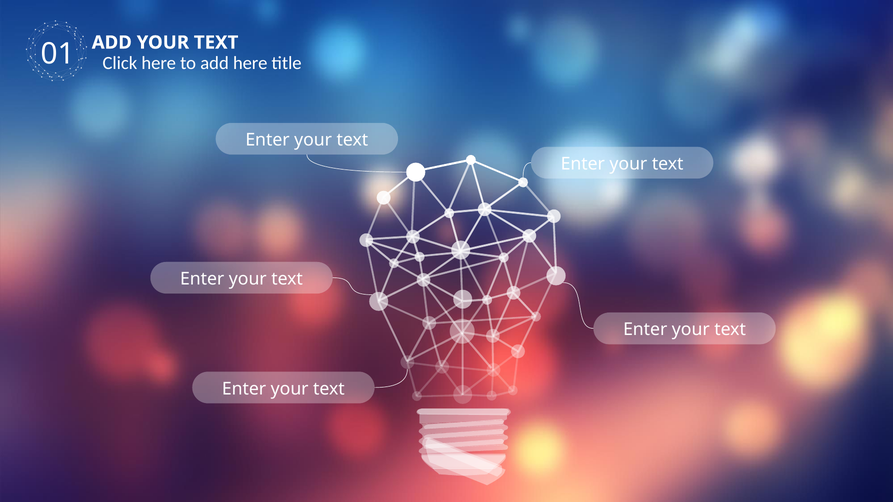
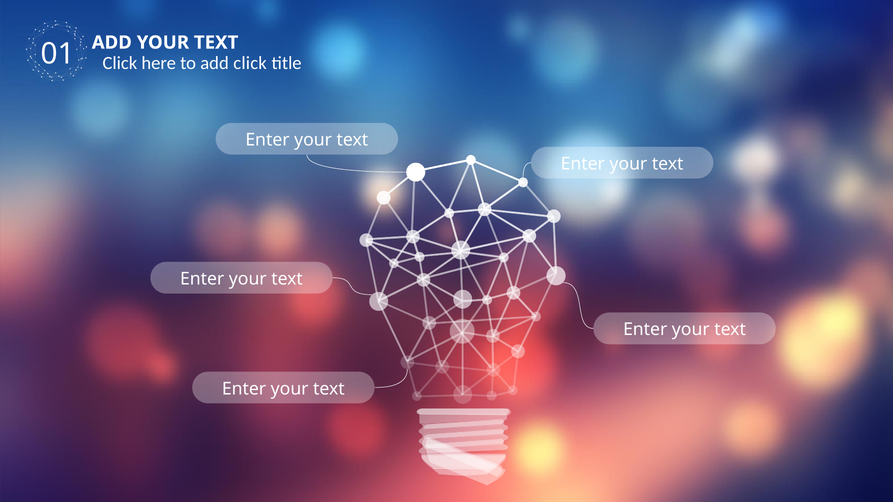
add here: here -> click
